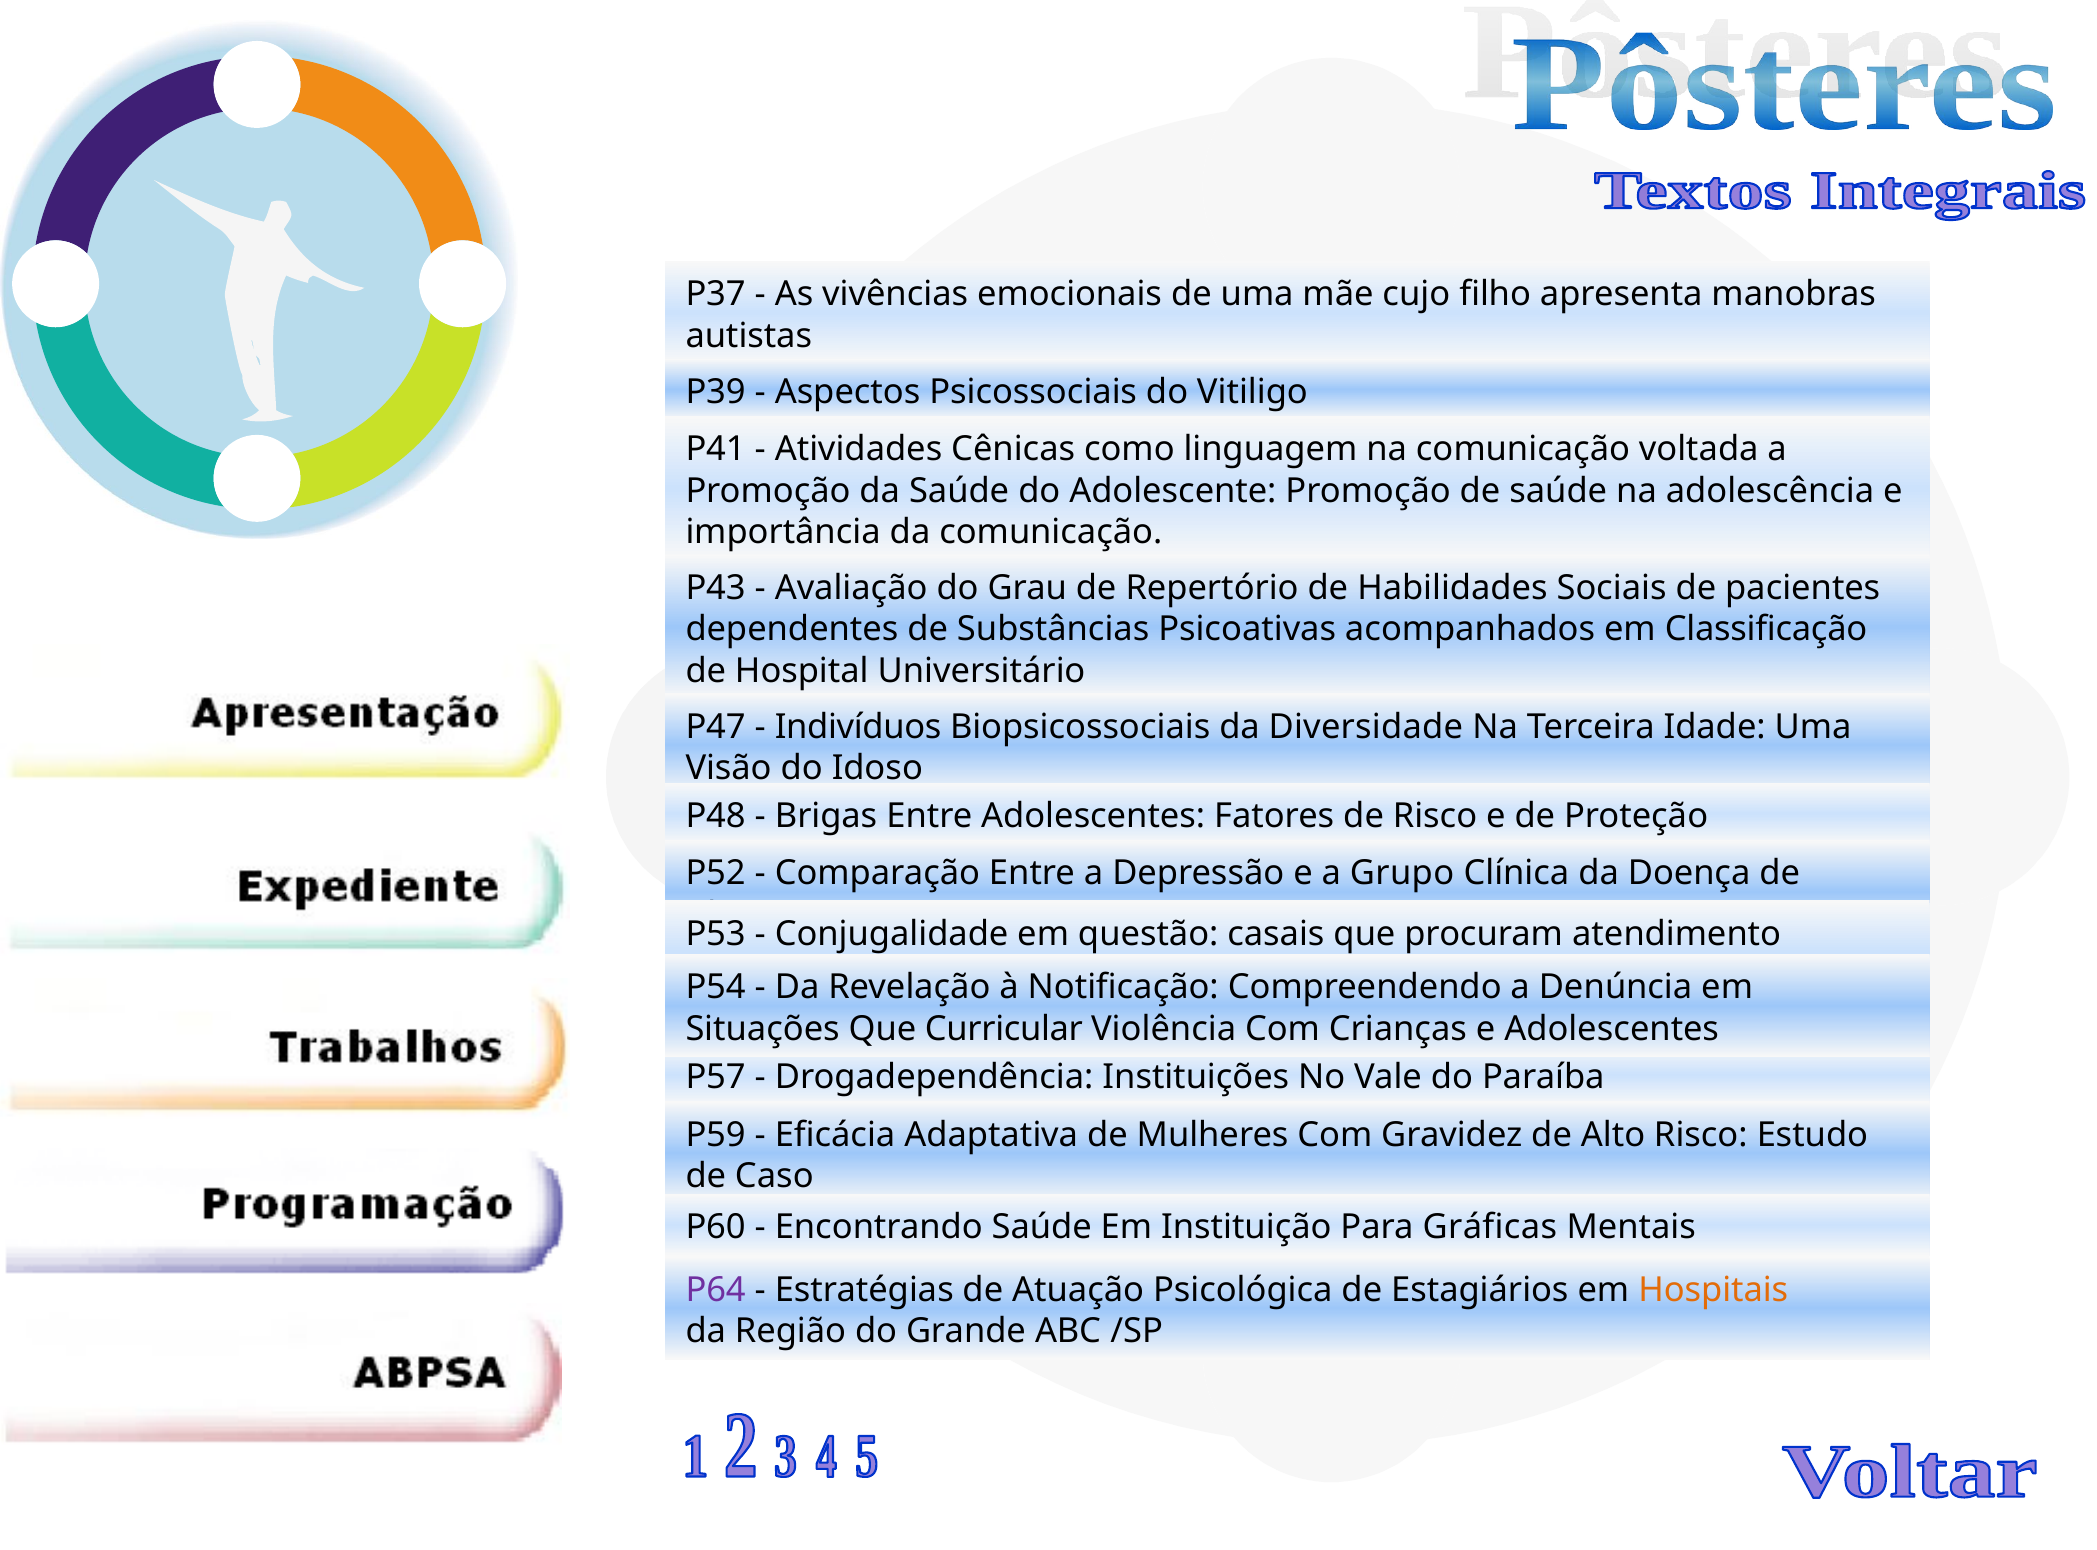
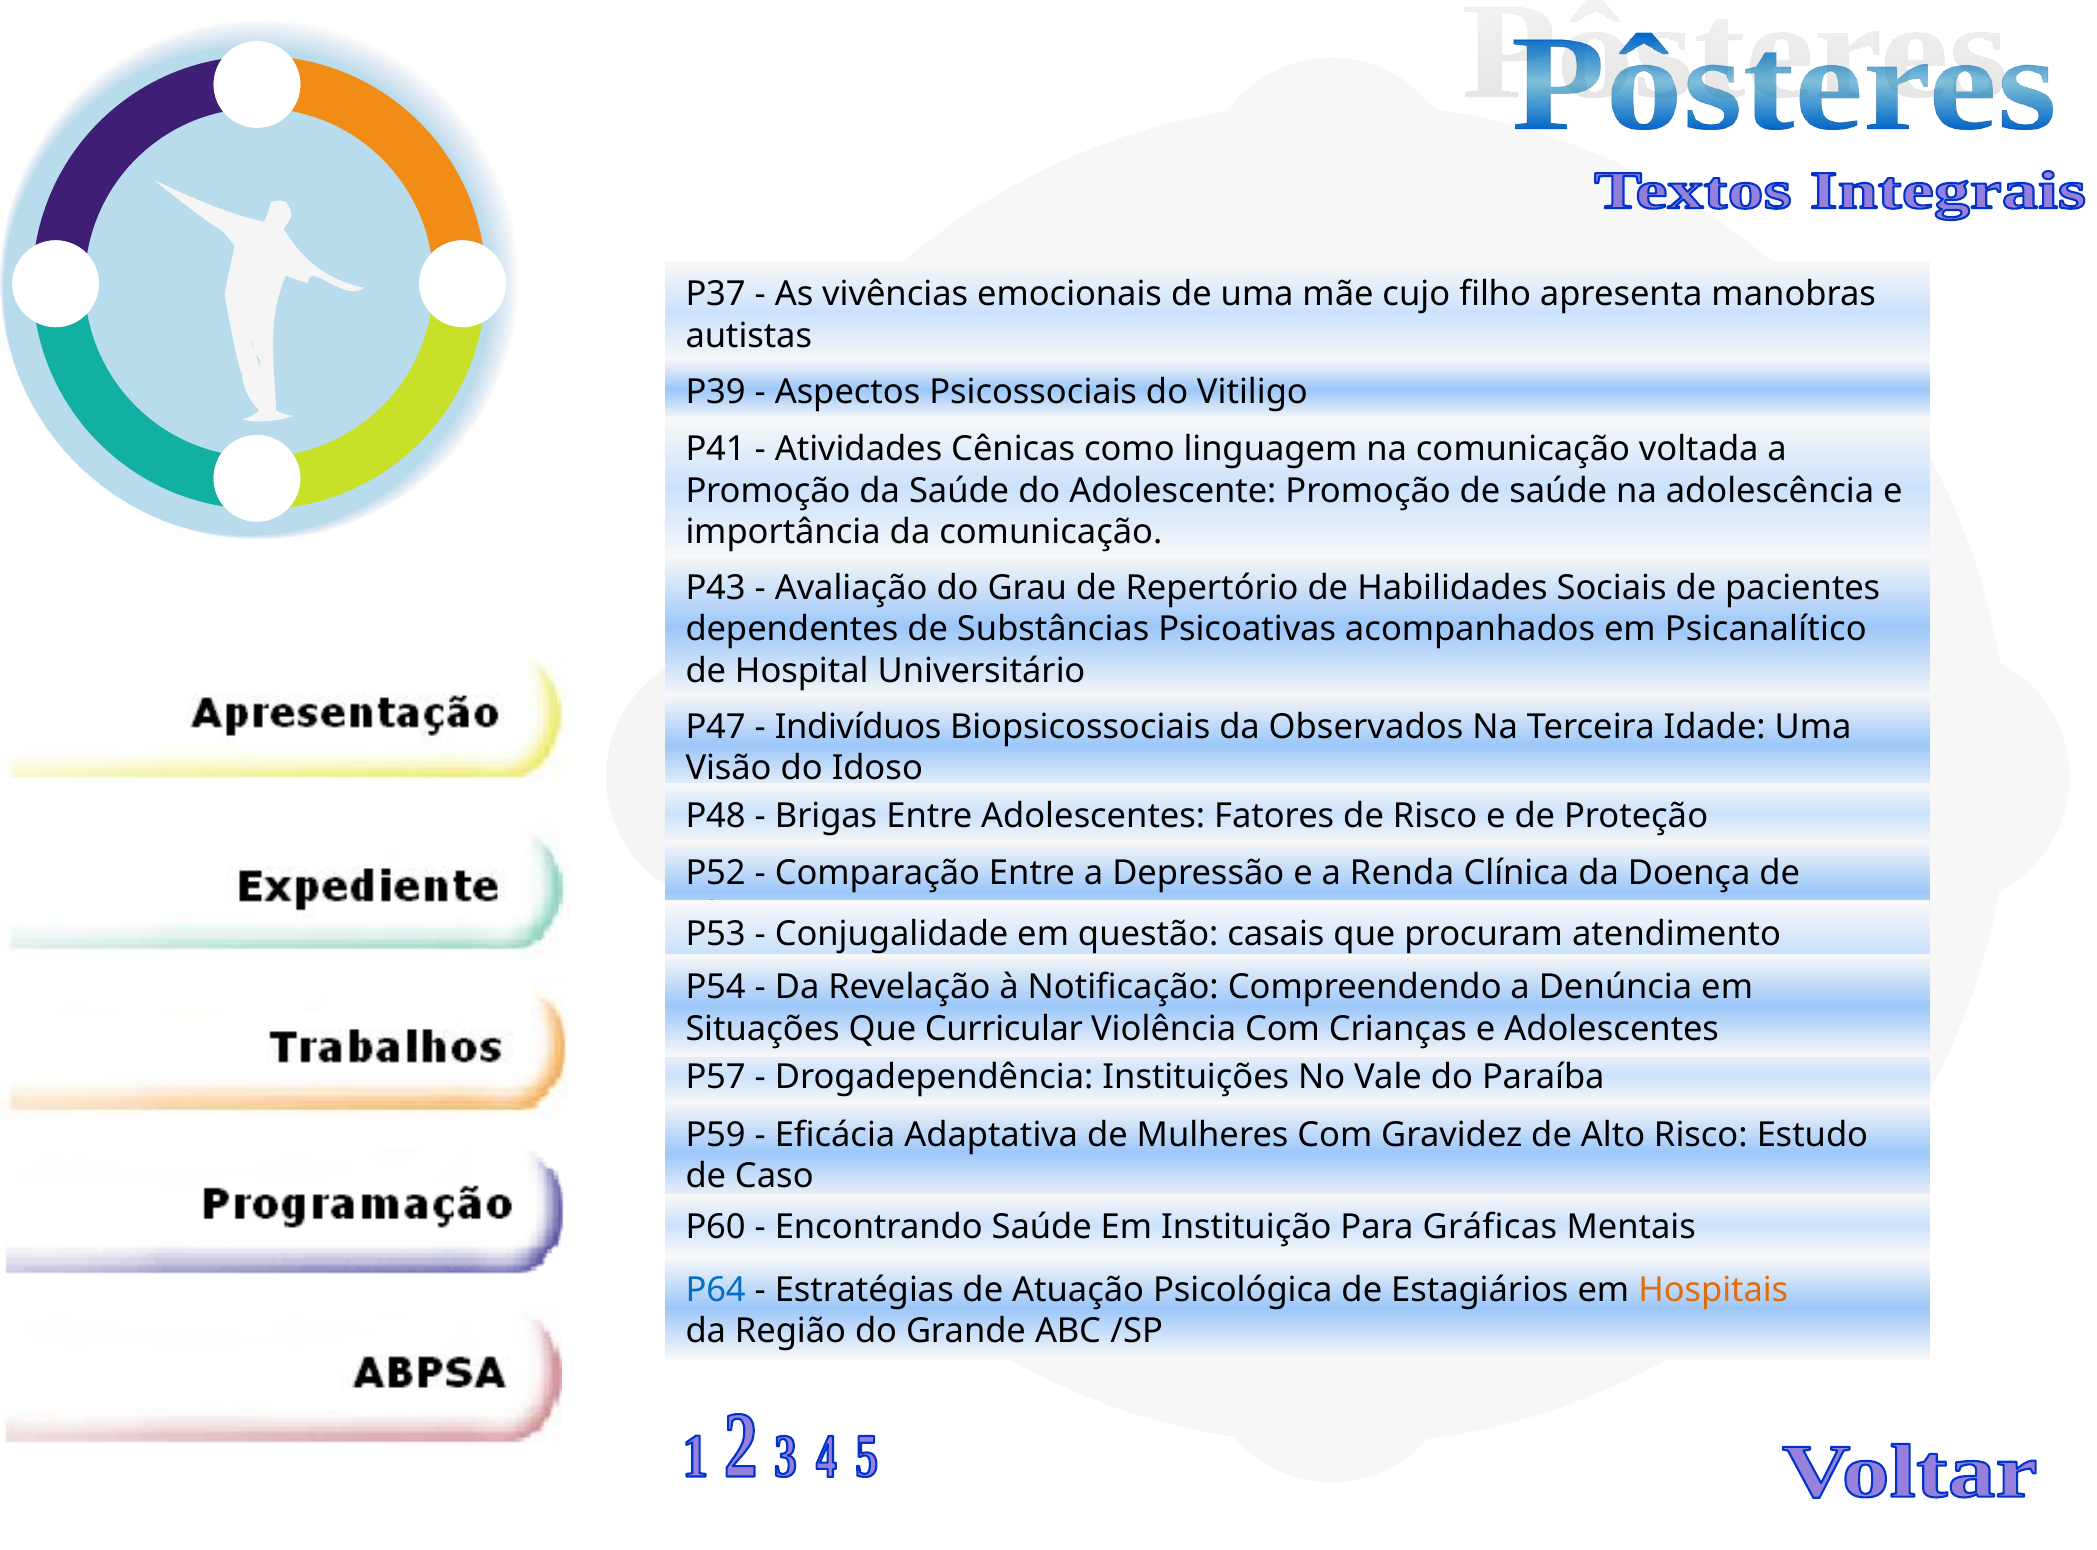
Classificação: Classificação -> Psicanalítico
Diversidade: Diversidade -> Observados
Grupo: Grupo -> Renda
P64 colour: purple -> blue
